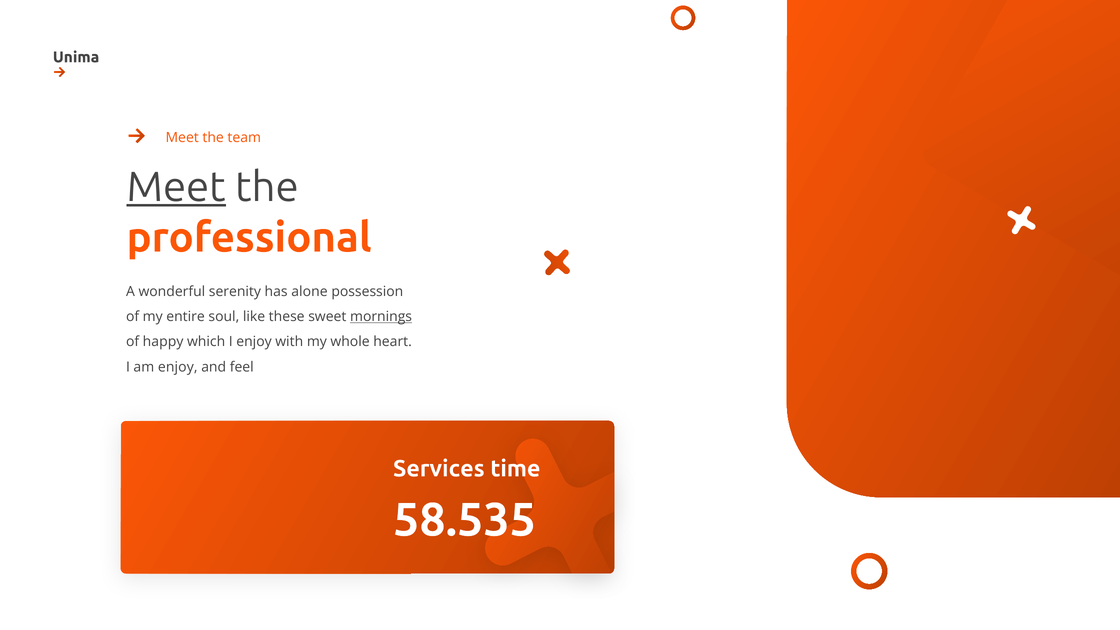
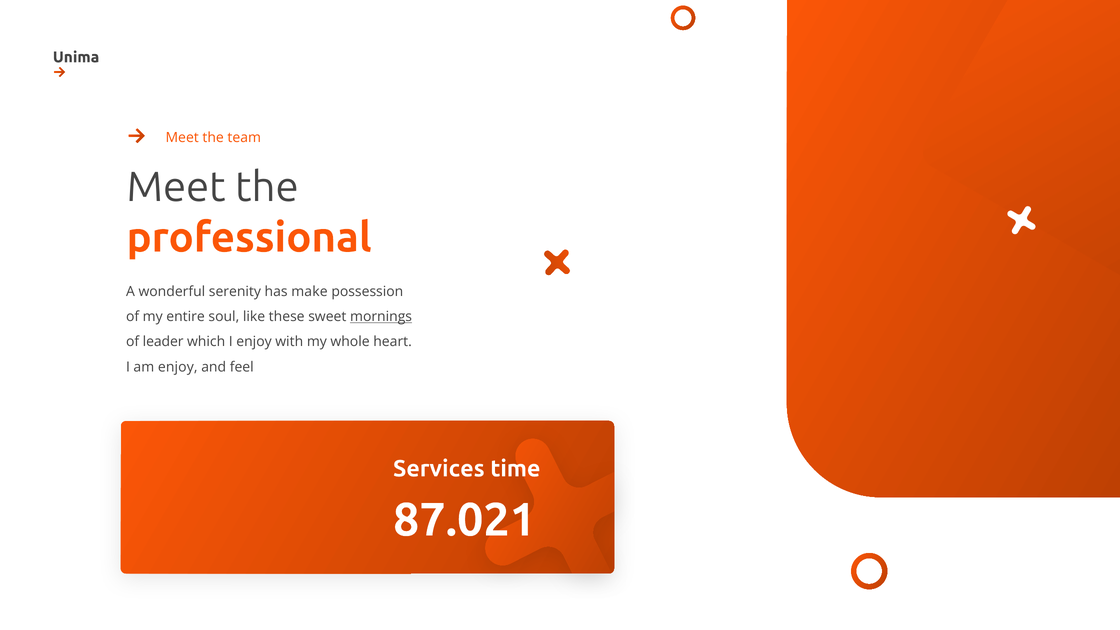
Meet at (176, 187) underline: present -> none
alone: alone -> make
happy: happy -> leader
58.535: 58.535 -> 87.021
